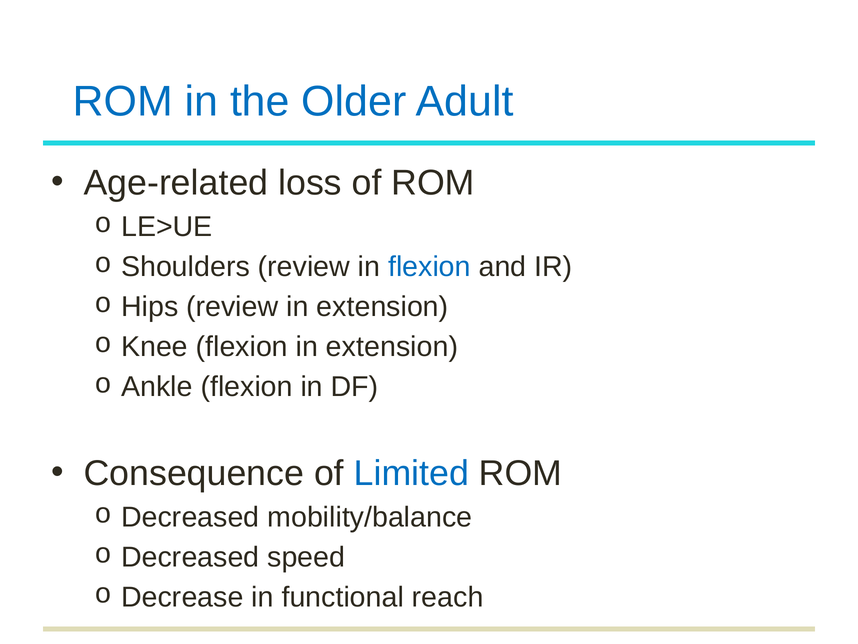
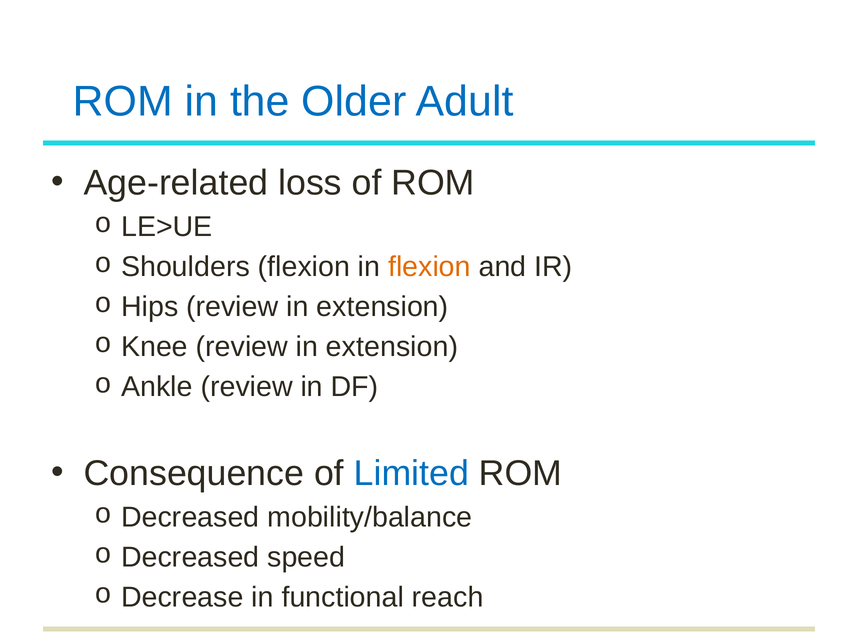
Shoulders review: review -> flexion
flexion at (429, 267) colour: blue -> orange
Knee flexion: flexion -> review
Ankle flexion: flexion -> review
